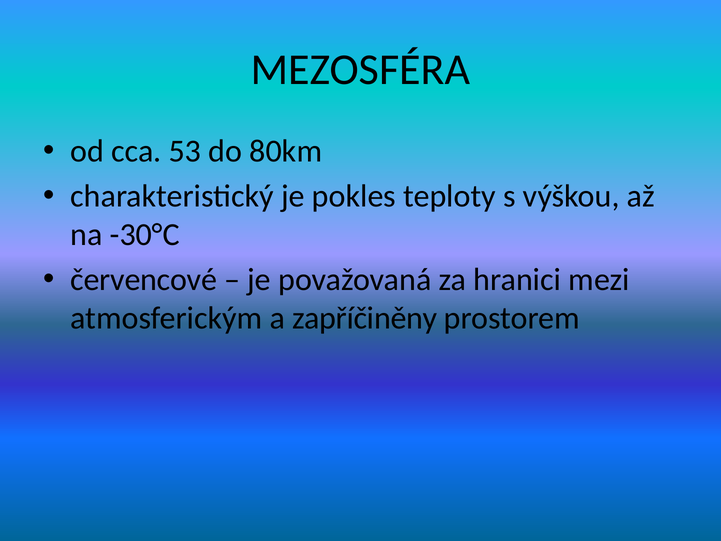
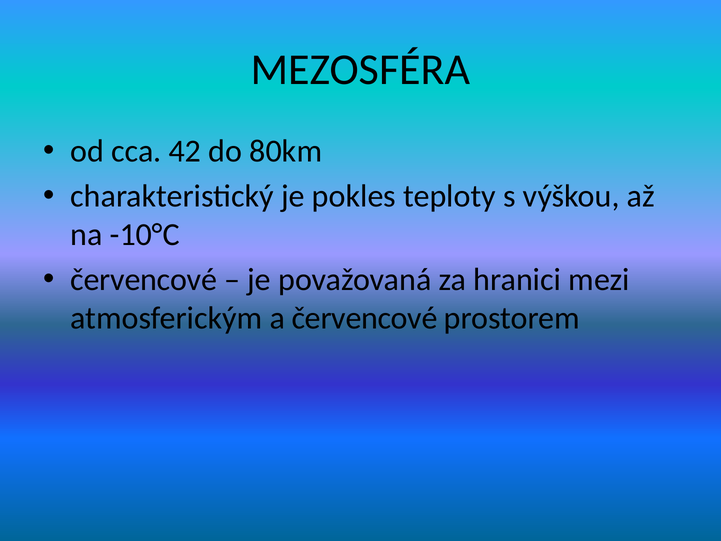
53: 53 -> 42
-30°C: -30°C -> -10°C
a zapříčiněny: zapříčiněny -> červencové
